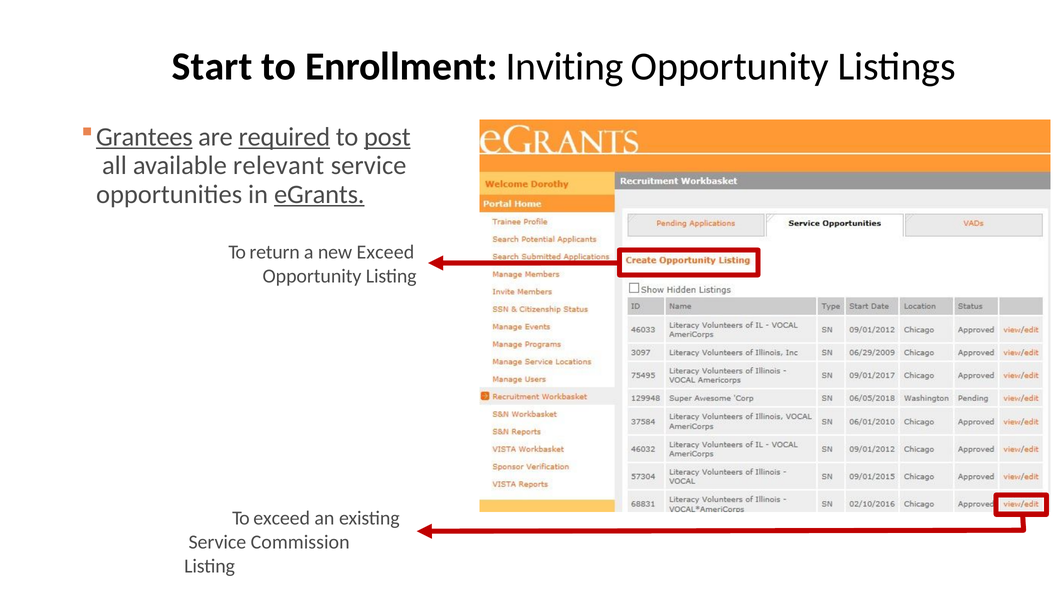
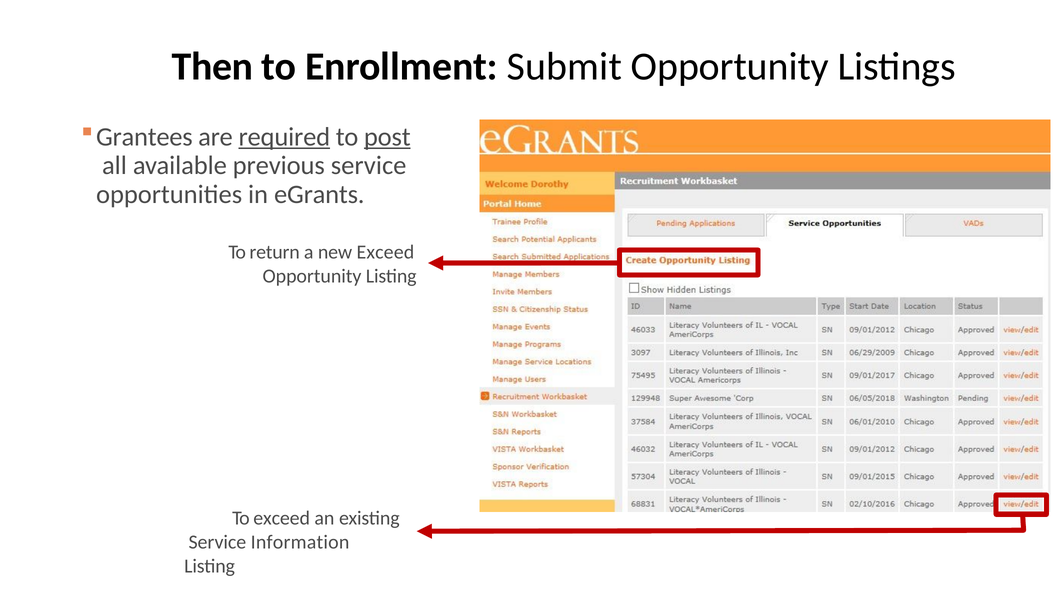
Start: Start -> Then
Inviting: Inviting -> Submit
Grantees underline: present -> none
relevant: relevant -> previous
eGrants underline: present -> none
Commission: Commission -> Information
